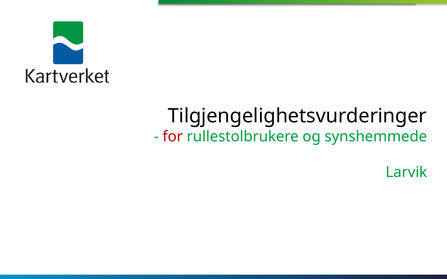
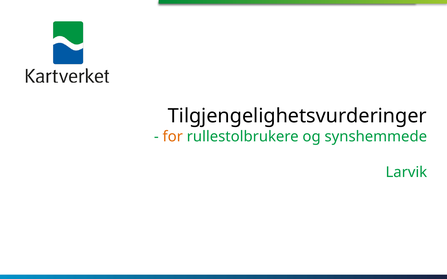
for colour: red -> orange
